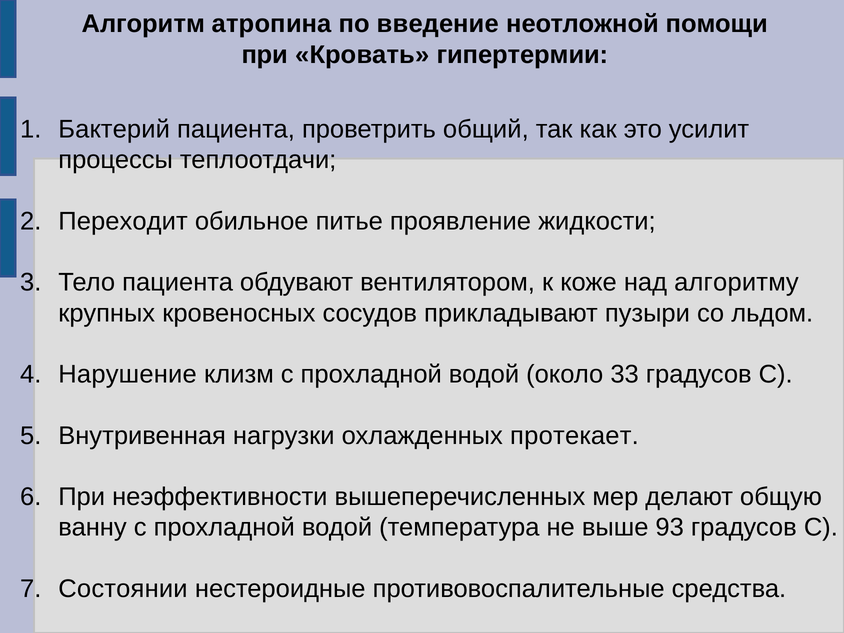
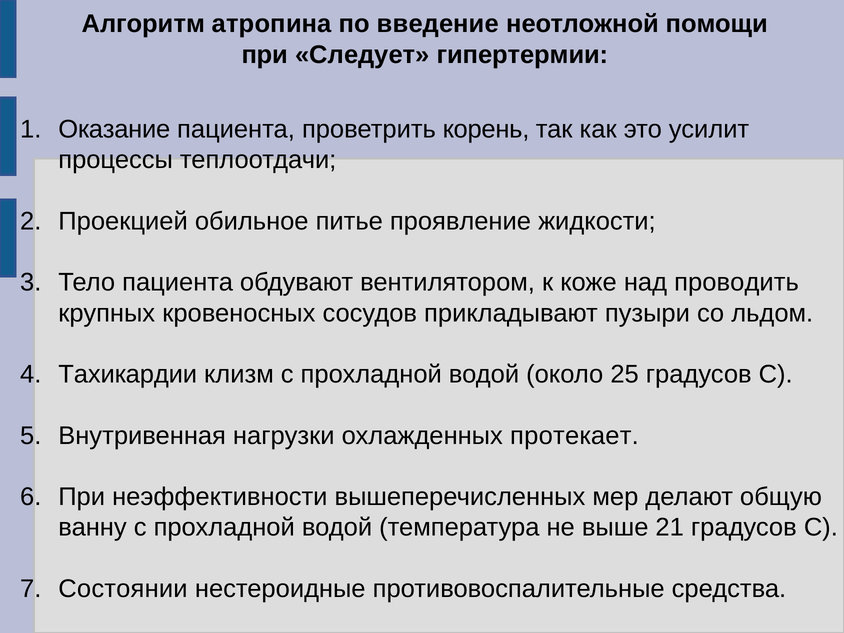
Кровать: Кровать -> Следует
Бактерий: Бактерий -> Оказание
общий: общий -> корень
Переходит: Переходит -> Проекцией
алгоритму: алгоритму -> проводить
Нарушение: Нарушение -> Тахикардии
33: 33 -> 25
93: 93 -> 21
